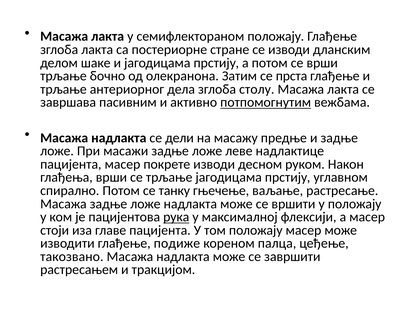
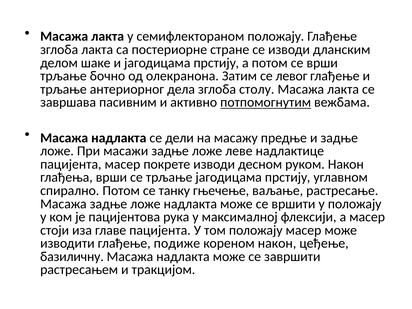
прста: прста -> левог
рука underline: present -> none
кореном палца: палца -> након
такозвано: такозвано -> базиличну
